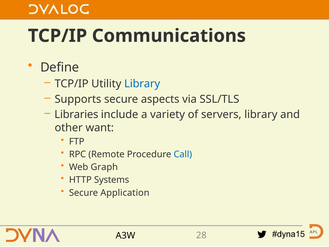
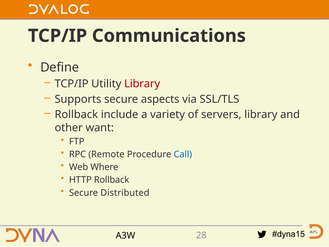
Library at (142, 84) colour: blue -> red
Libraries at (76, 114): Libraries -> Rollback
Graph: Graph -> Where
HTTP Systems: Systems -> Rollback
Application: Application -> Distributed
